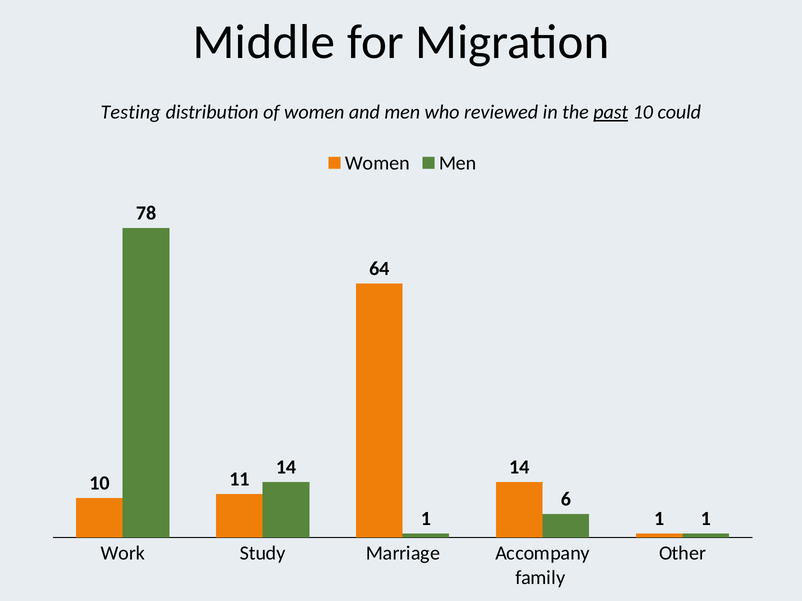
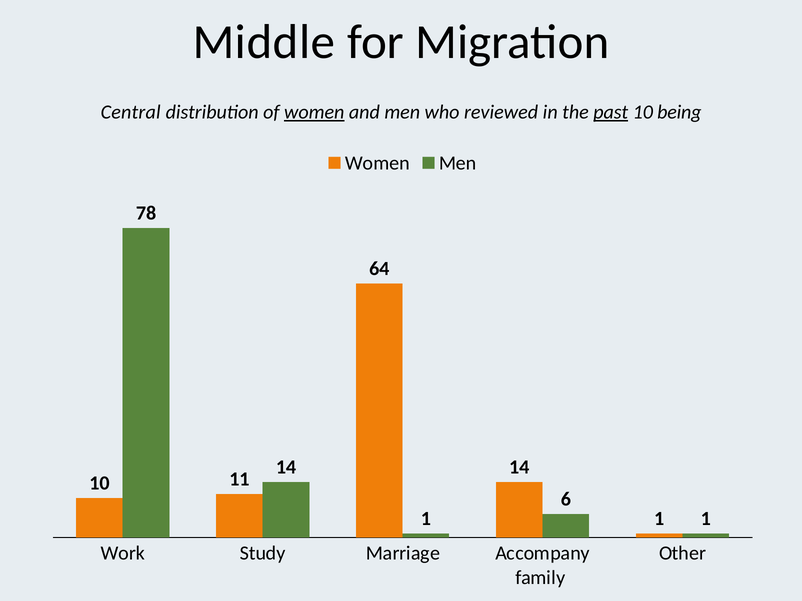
Testing: Testing -> Central
women at (314, 112) underline: none -> present
could: could -> being
